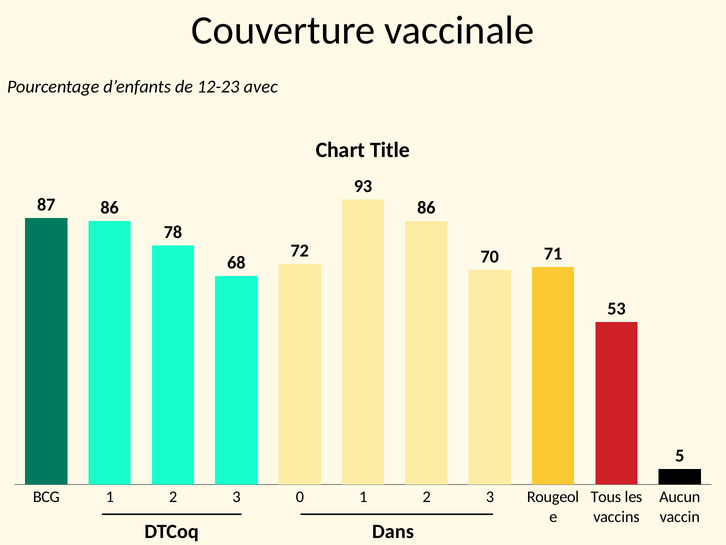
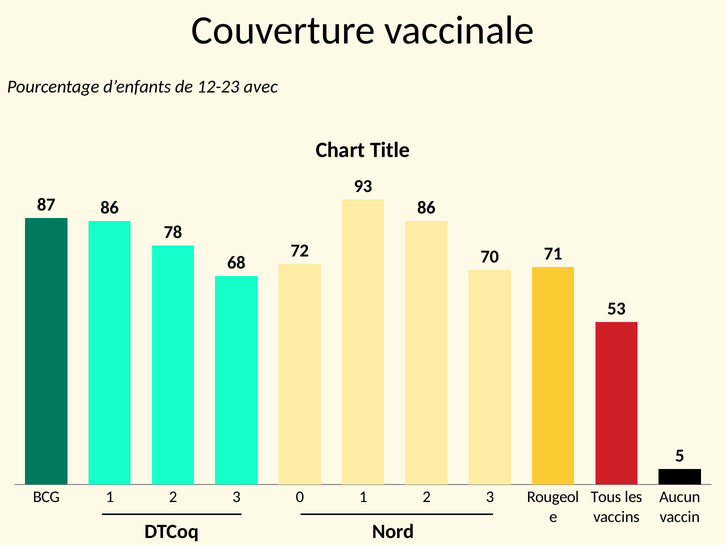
Dans: Dans -> Nord
